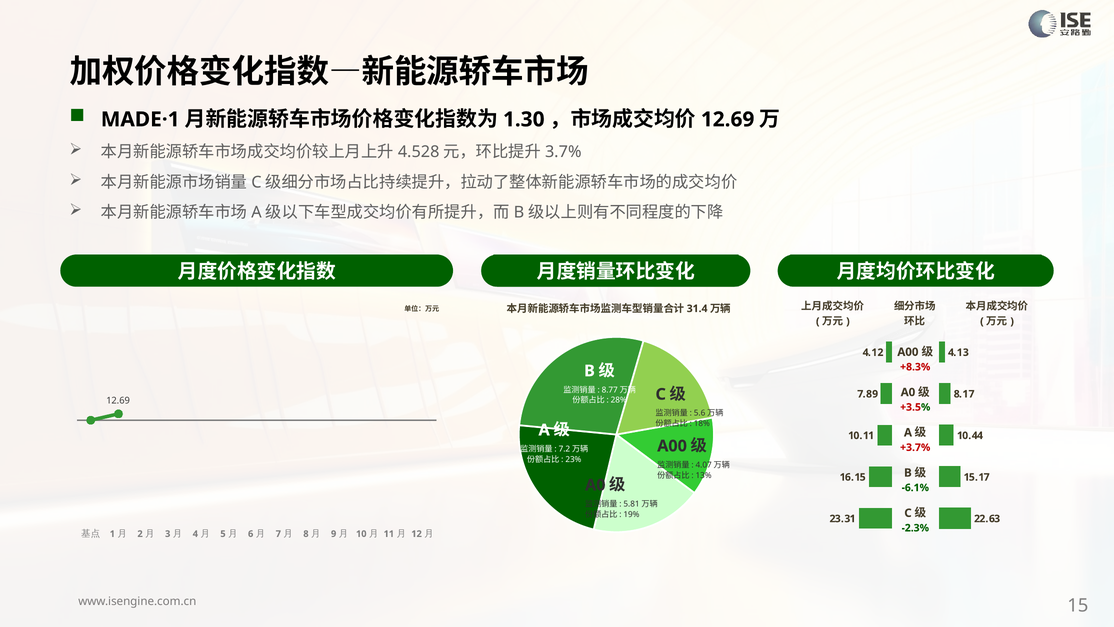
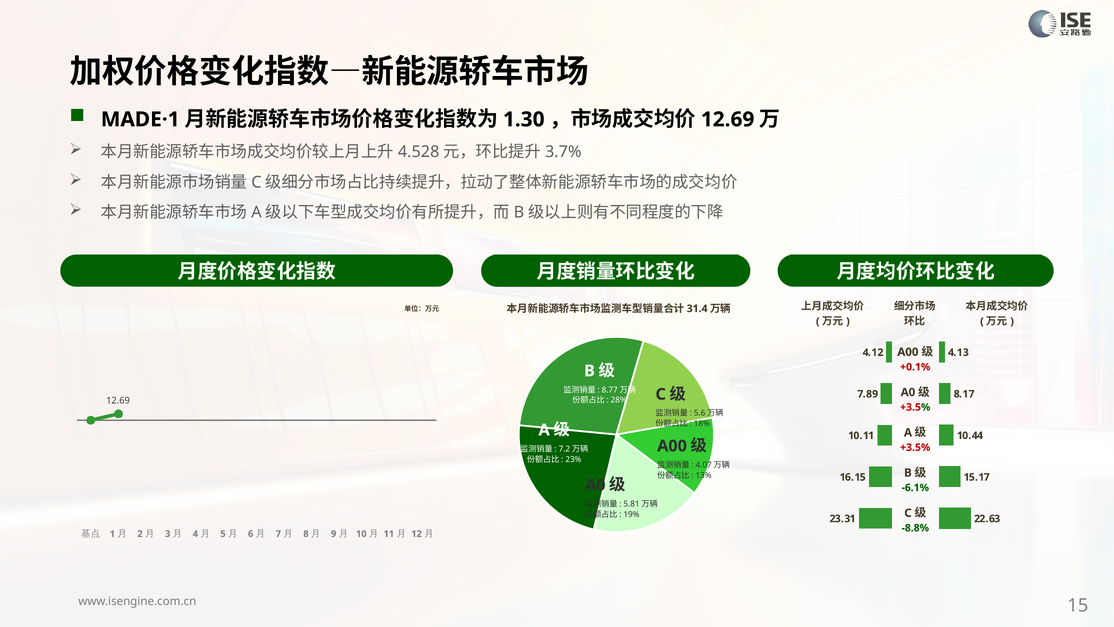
+8.3%: +8.3% -> +0.1%
+3.7% at (915, 447): +3.7% -> +3.5%
-2.3%: -2.3% -> -8.8%
